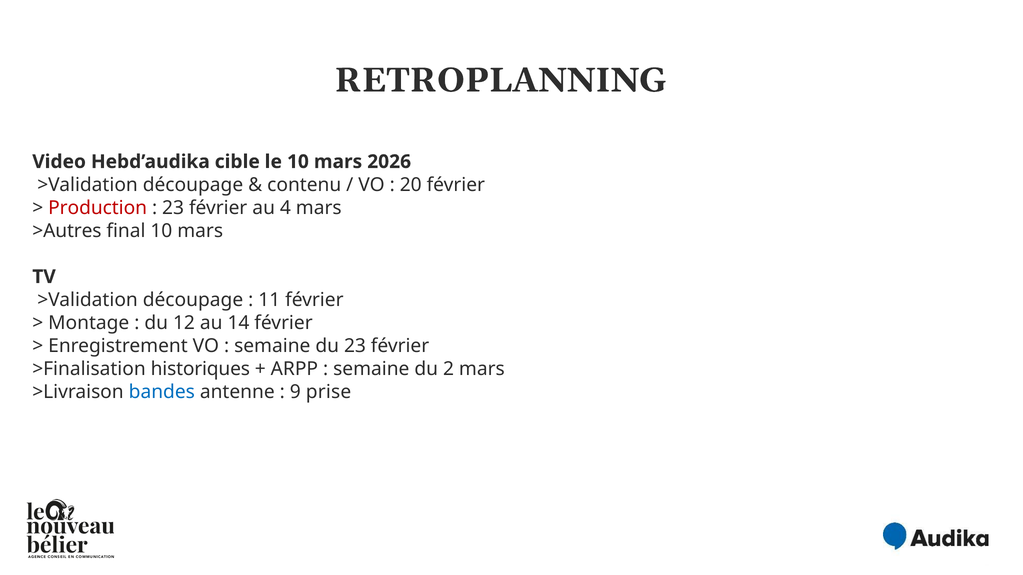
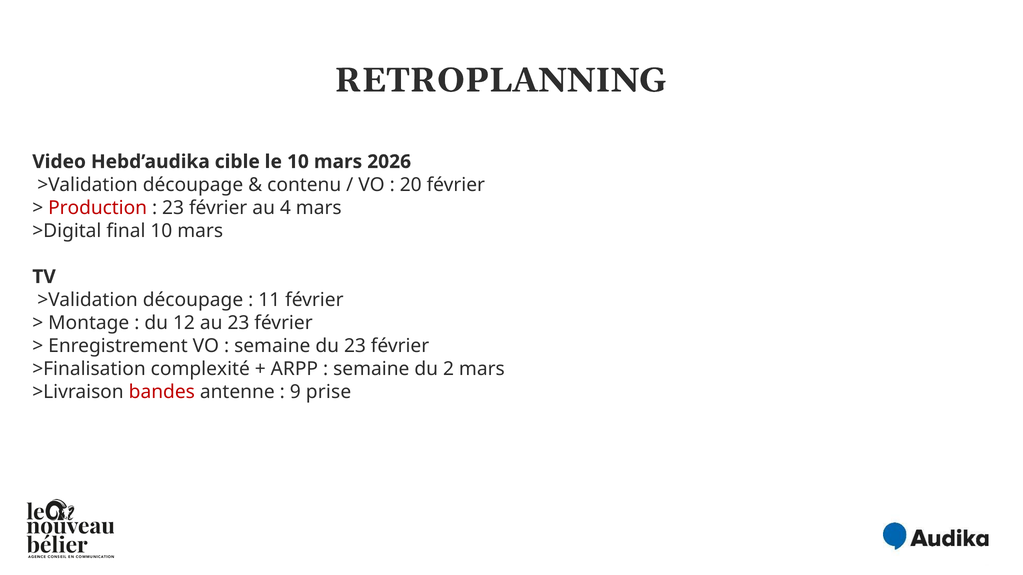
>Autres: >Autres -> >Digital
au 14: 14 -> 23
historiques: historiques -> complexité
bandes colour: blue -> red
